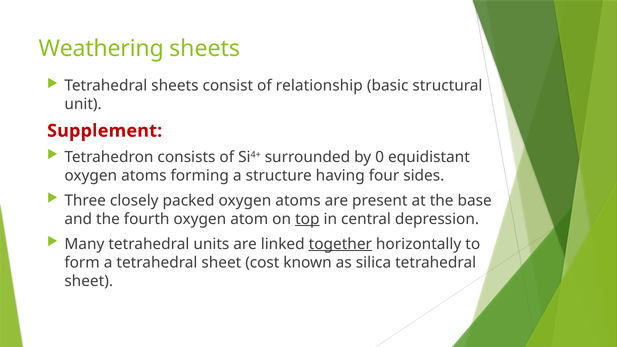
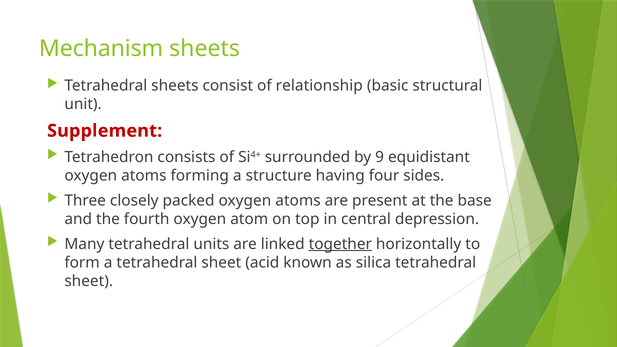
Weathering: Weathering -> Mechanism
0: 0 -> 9
top underline: present -> none
cost: cost -> acid
